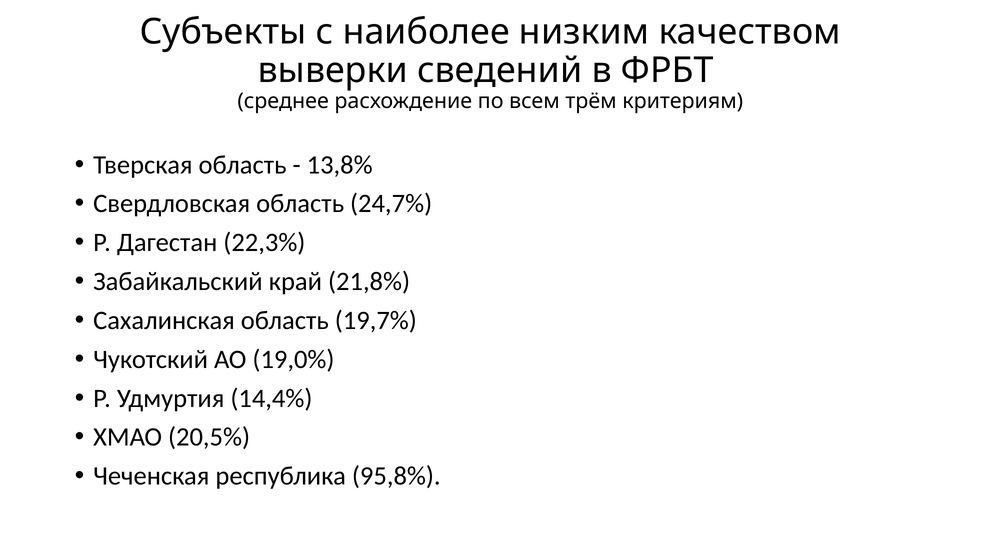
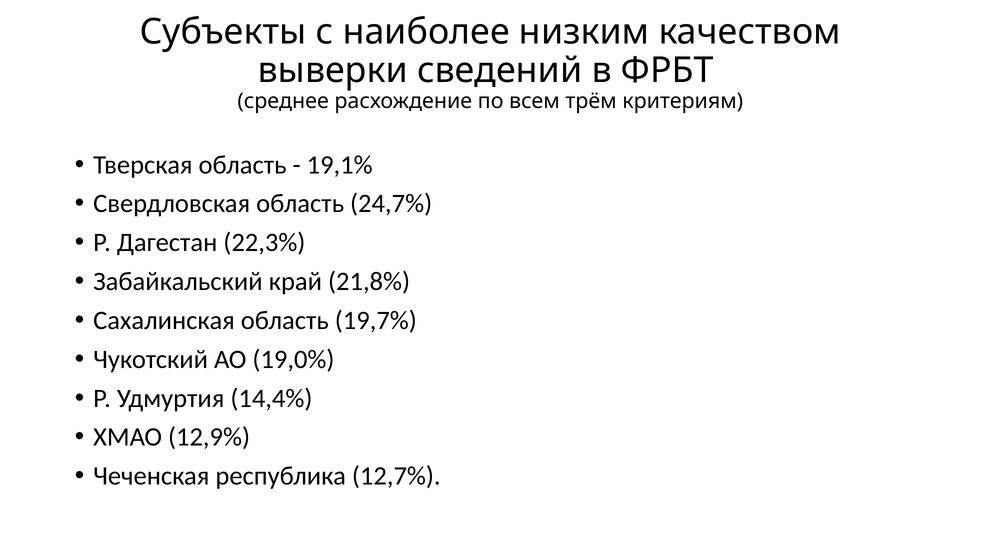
13,8%: 13,8% -> 19,1%
20,5%: 20,5% -> 12,9%
95,8%: 95,8% -> 12,7%
